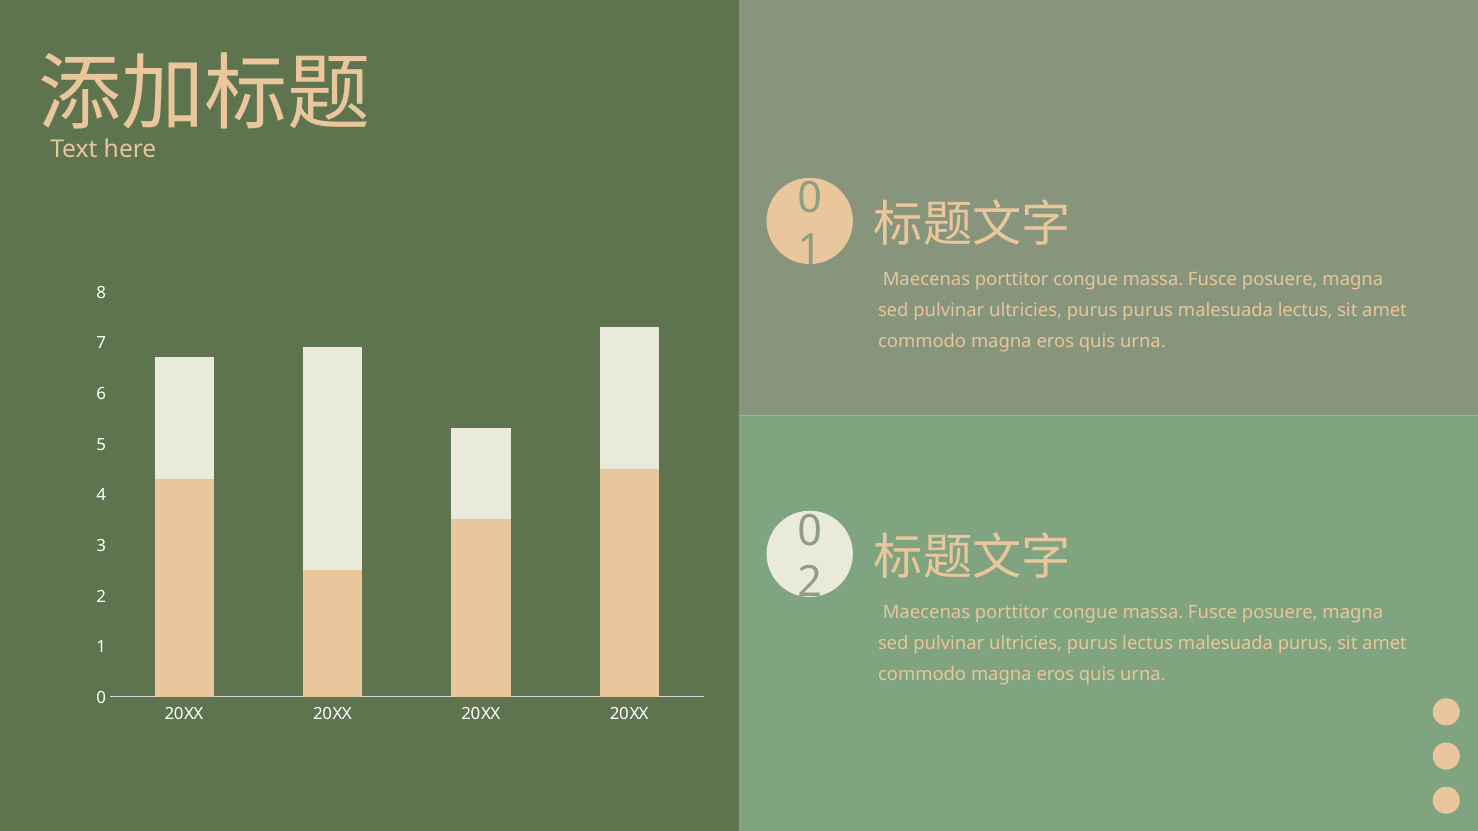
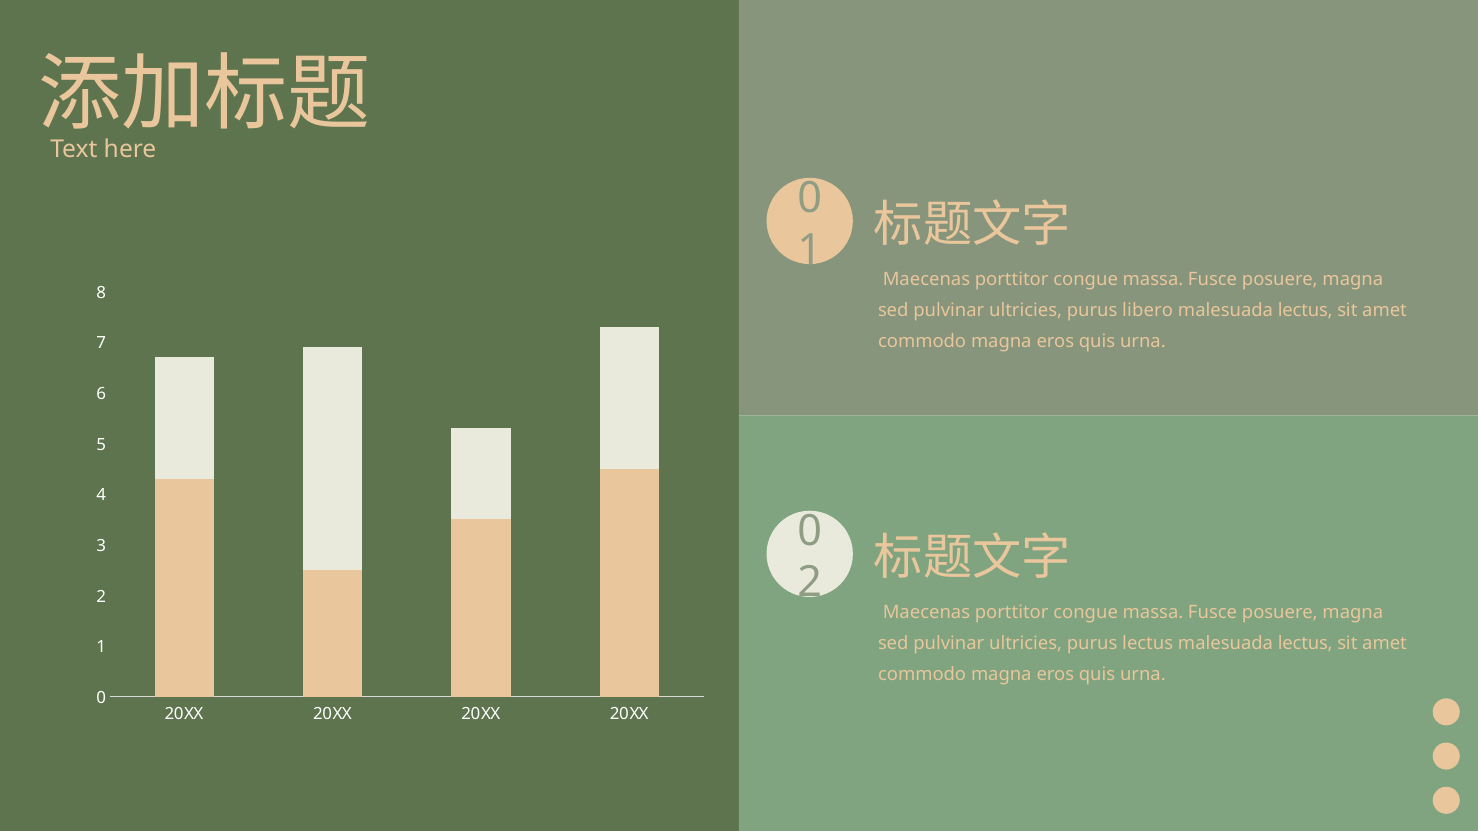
purus purus: purus -> libero
lectus malesuada purus: purus -> lectus
